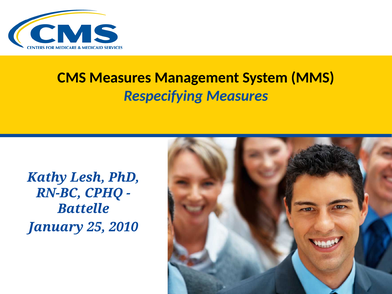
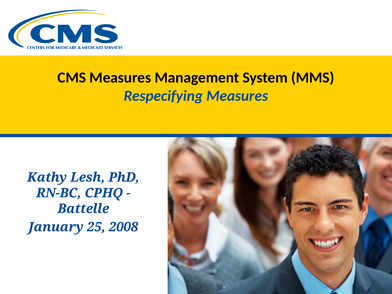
2010: 2010 -> 2008
